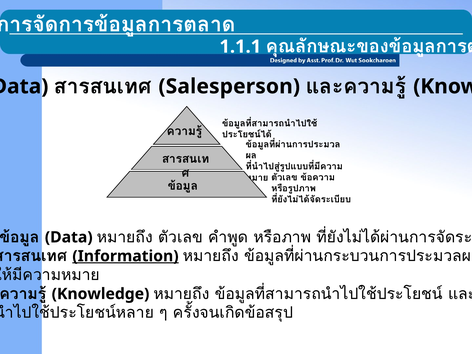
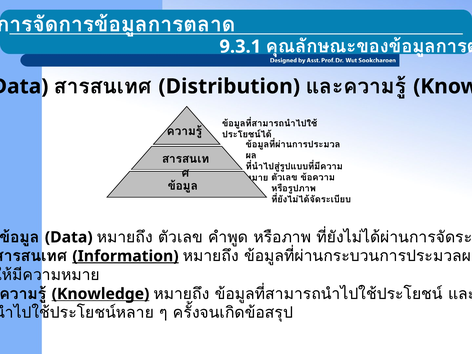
1.1.1: 1.1.1 -> 9.3.1
Salesperson: Salesperson -> Distribution
Knowledge at (101, 294) underline: none -> present
